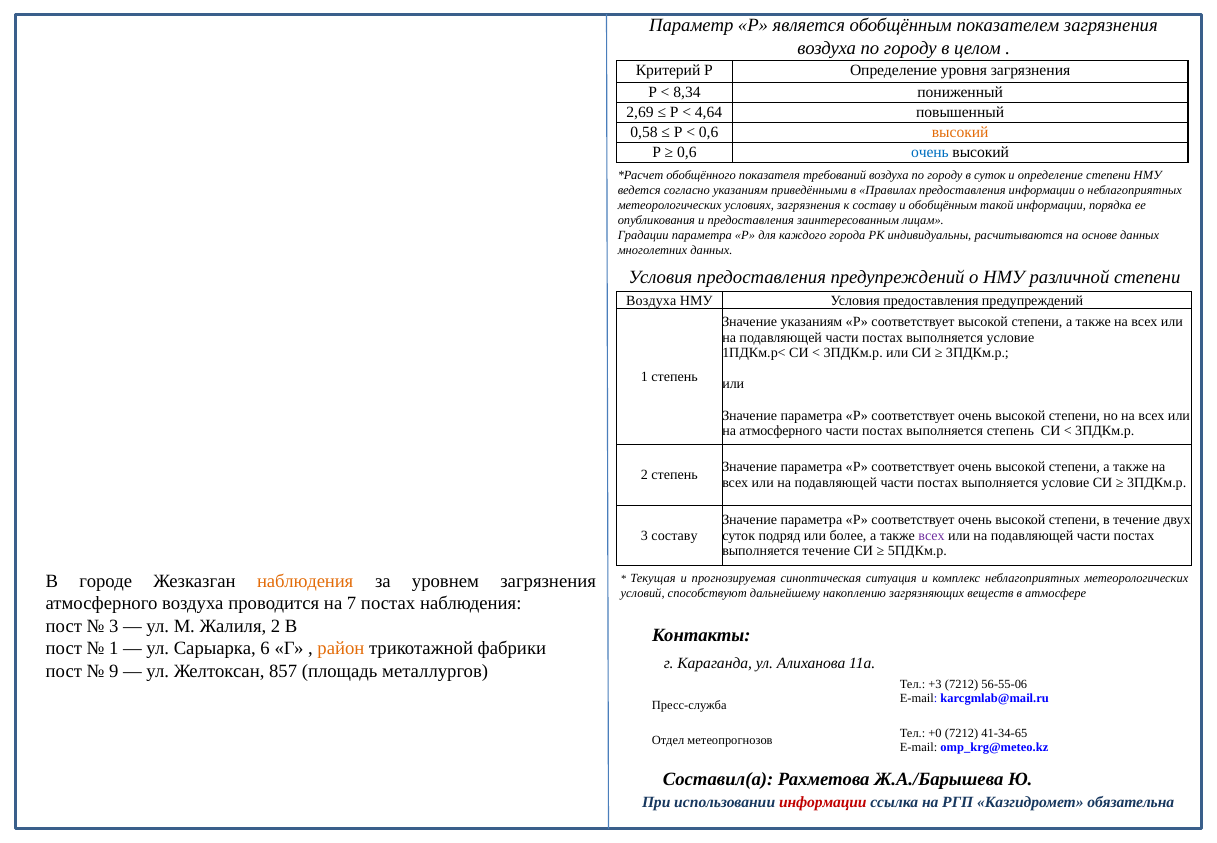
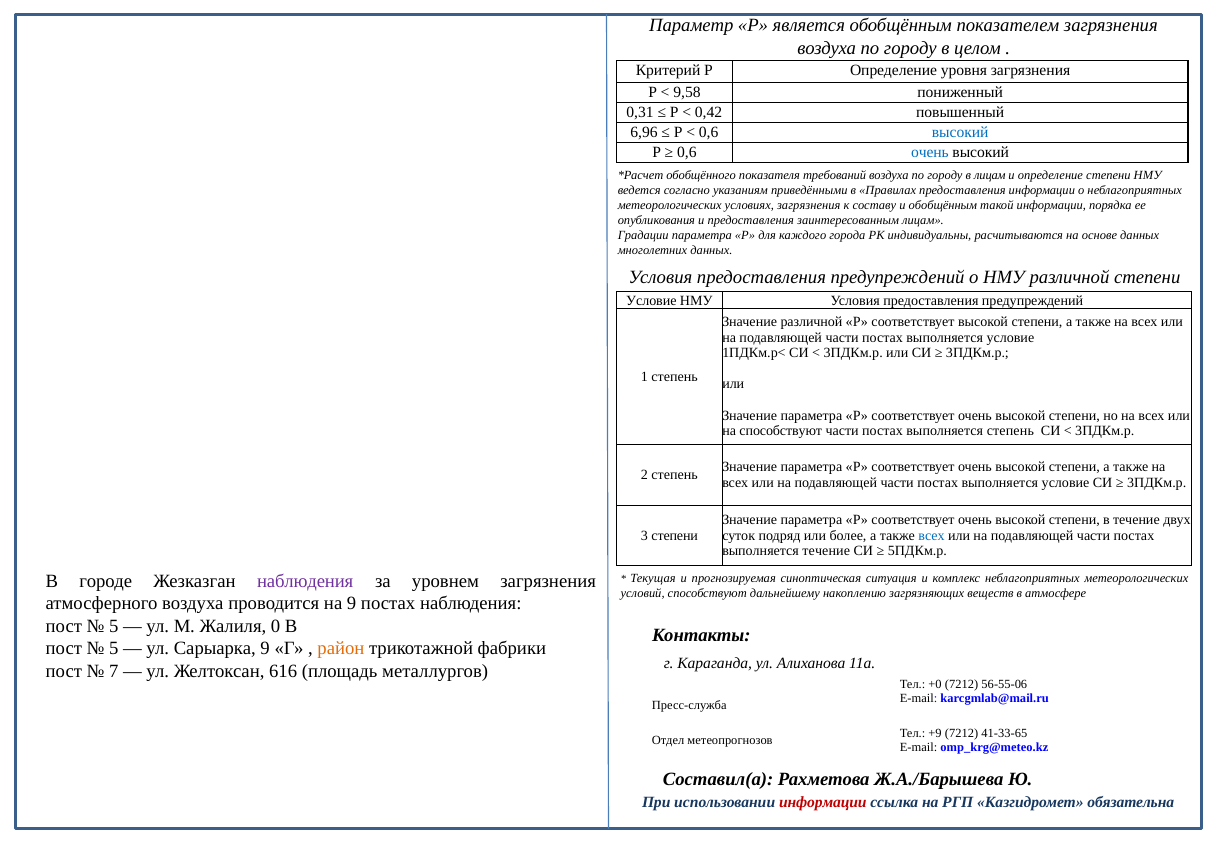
8,34: 8,34 -> 9,58
2,69: 2,69 -> 0,31
4,64: 4,64 -> 0,42
0,58: 0,58 -> 6,96
высокий at (960, 132) colour: orange -> blue
в суток: суток -> лицам
Воздуха at (651, 300): Воздуха -> Условие
Значение указаниям: указаниям -> различной
на атмосферного: атмосферного -> способствуют
3 составу: составу -> степени
всех at (931, 535) colour: purple -> blue
наблюдения at (305, 581) colour: orange -> purple
на 7: 7 -> 9
3 at (114, 626): 3 -> 5
Жалиля 2: 2 -> 0
1 at (114, 648): 1 -> 5
Сарыарка 6: 6 -> 9
9: 9 -> 7
857: 857 -> 616
+3: +3 -> +0
+0: +0 -> +9
41-34-65: 41-34-65 -> 41-33-65
